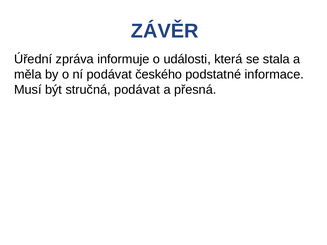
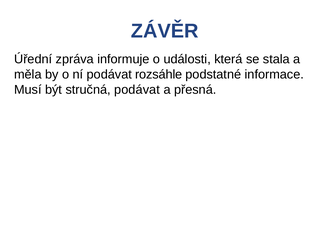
českého: českého -> rozsáhle
